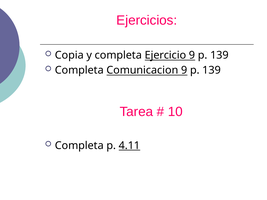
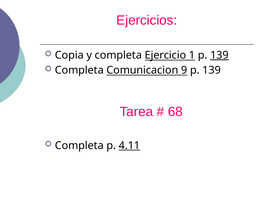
Ejercicio 9: 9 -> 1
139 at (219, 55) underline: none -> present
10: 10 -> 68
